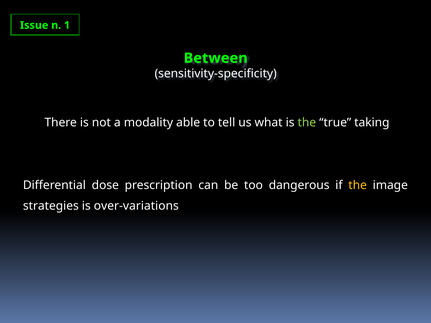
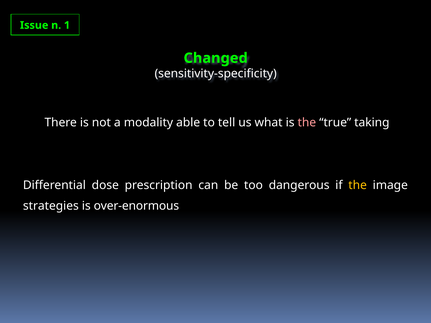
Between: Between -> Changed
the at (307, 123) colour: light green -> pink
over-variations: over-variations -> over-enormous
